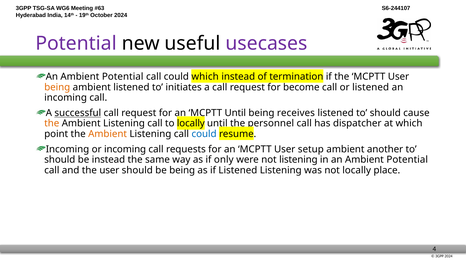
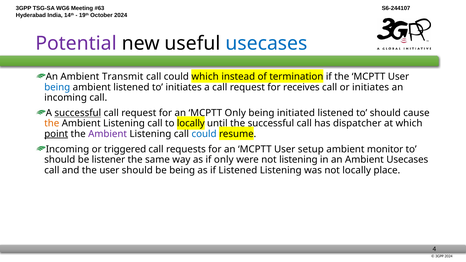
usecases at (266, 43) colour: purple -> blue
Potential at (123, 77): Potential -> Transmit
being at (57, 87) colour: orange -> blue
become: become -> receives
or listened: listened -> initiates
Until at (235, 113): Until -> Only
receives: receives -> initiated
personnel at (271, 124): personnel -> successful
point underline: none -> present
Ambient at (108, 134) colour: orange -> purple
or incoming: incoming -> triggered
another: another -> monitor
be instead: instead -> listener
in an Ambient Potential: Potential -> Usecases
